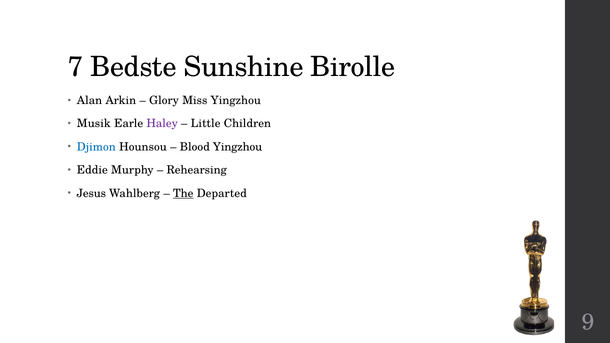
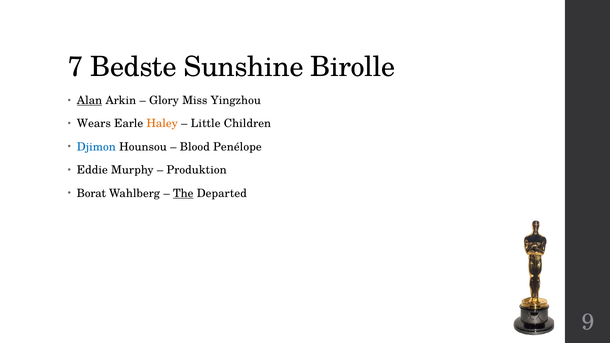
Alan underline: none -> present
Musik: Musik -> Wears
Haley colour: purple -> orange
Blood Yingzhou: Yingzhou -> Penélope
Rehearsing: Rehearsing -> Produktion
Jesus: Jesus -> Borat
